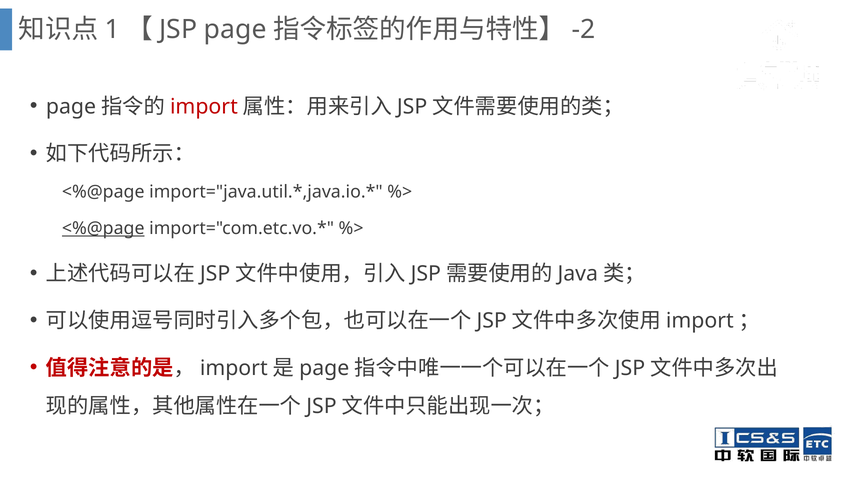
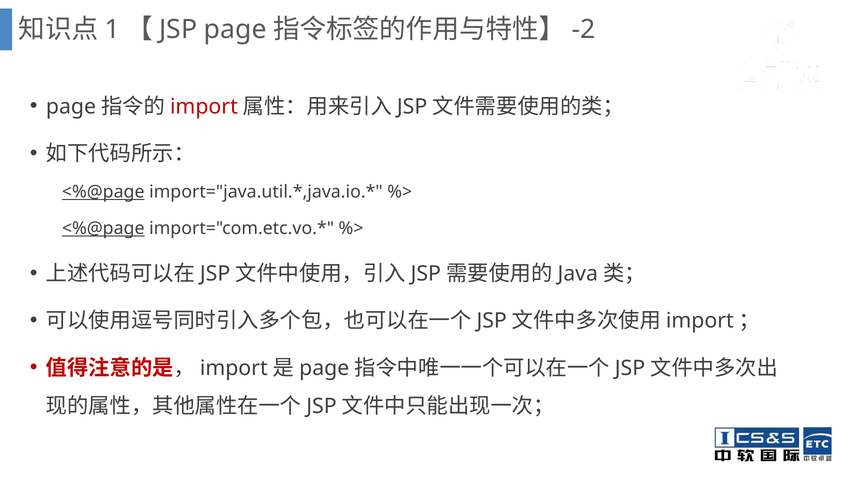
<%@page at (103, 192) underline: none -> present
